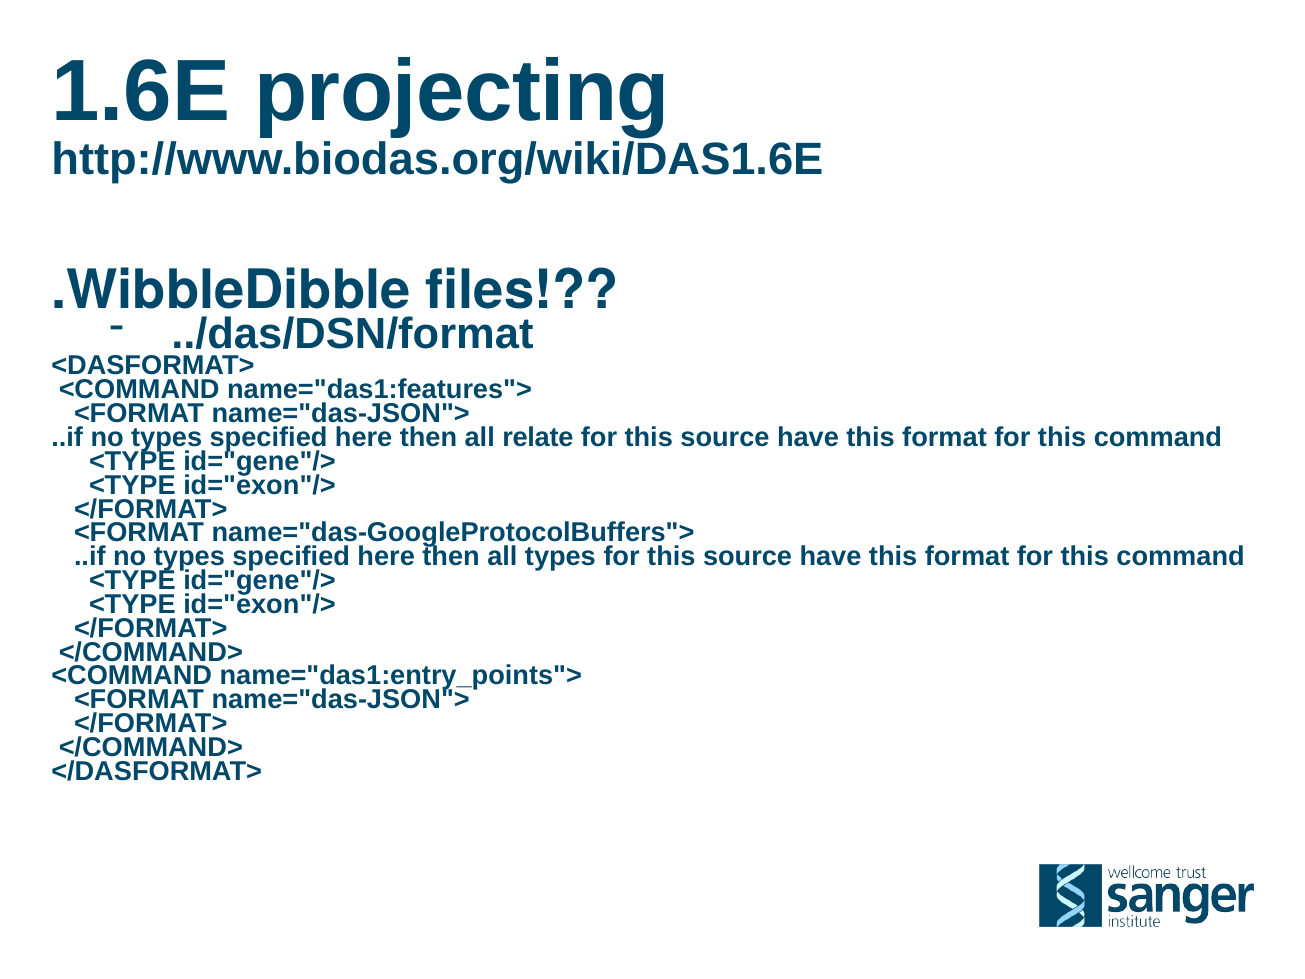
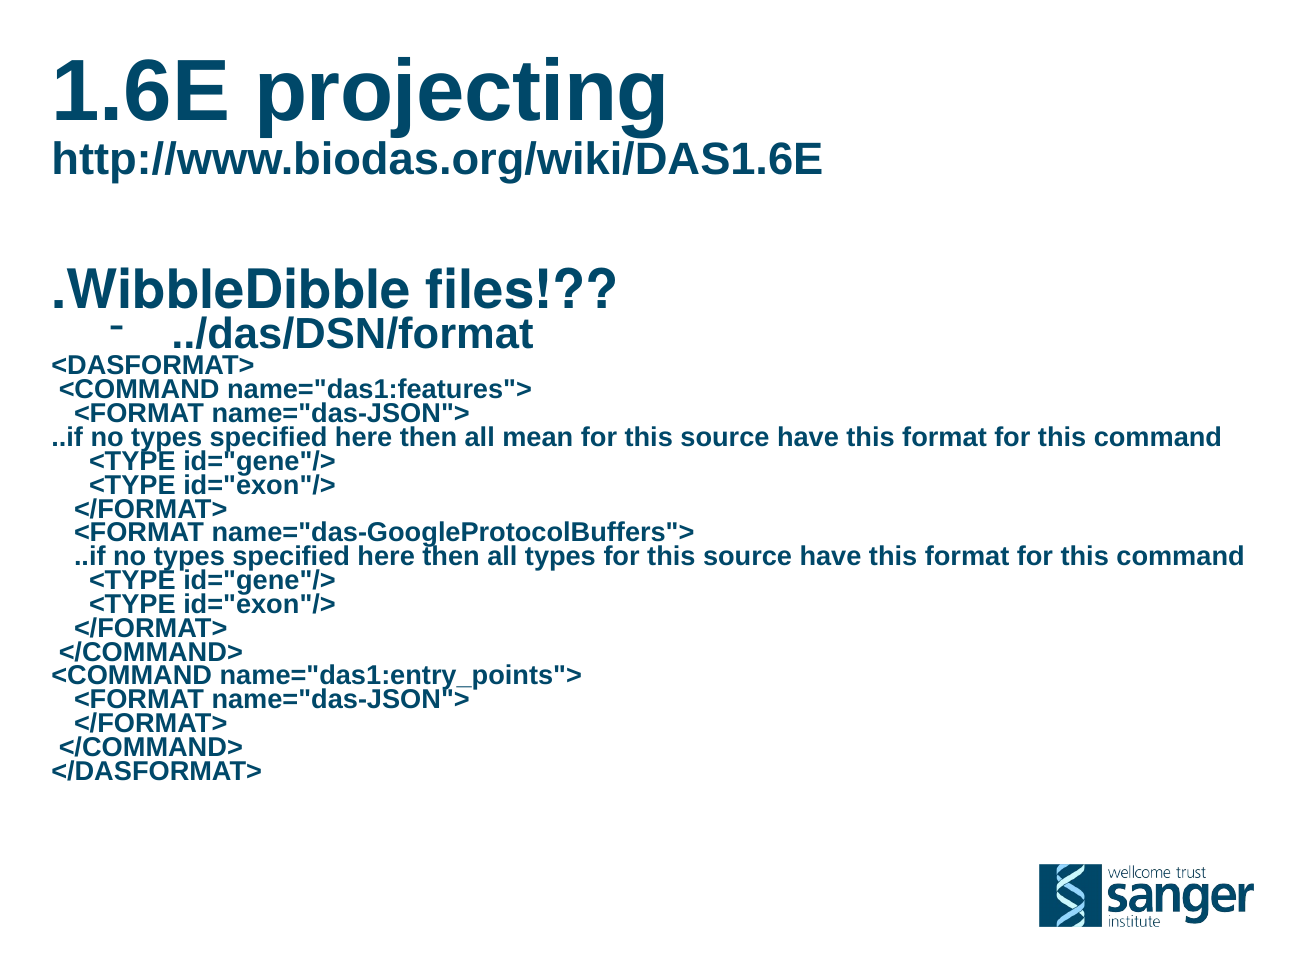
relate: relate -> mean
